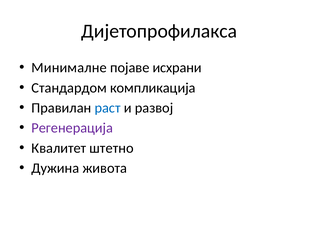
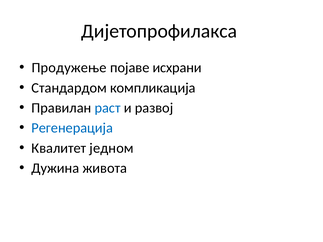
Минималне: Минималне -> Продужење
Регенерација colour: purple -> blue
штетно: штетно -> једном
